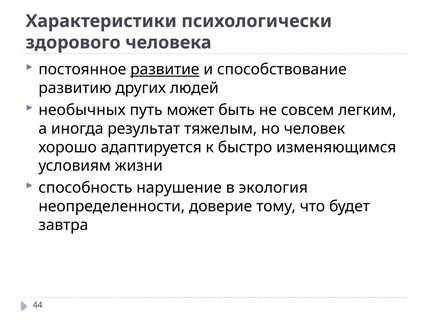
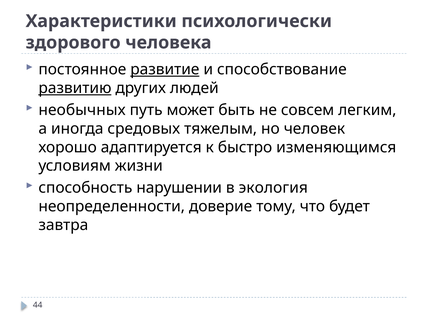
развитию underline: none -> present
результат: результат -> средовых
нарушение: нарушение -> нарушении
